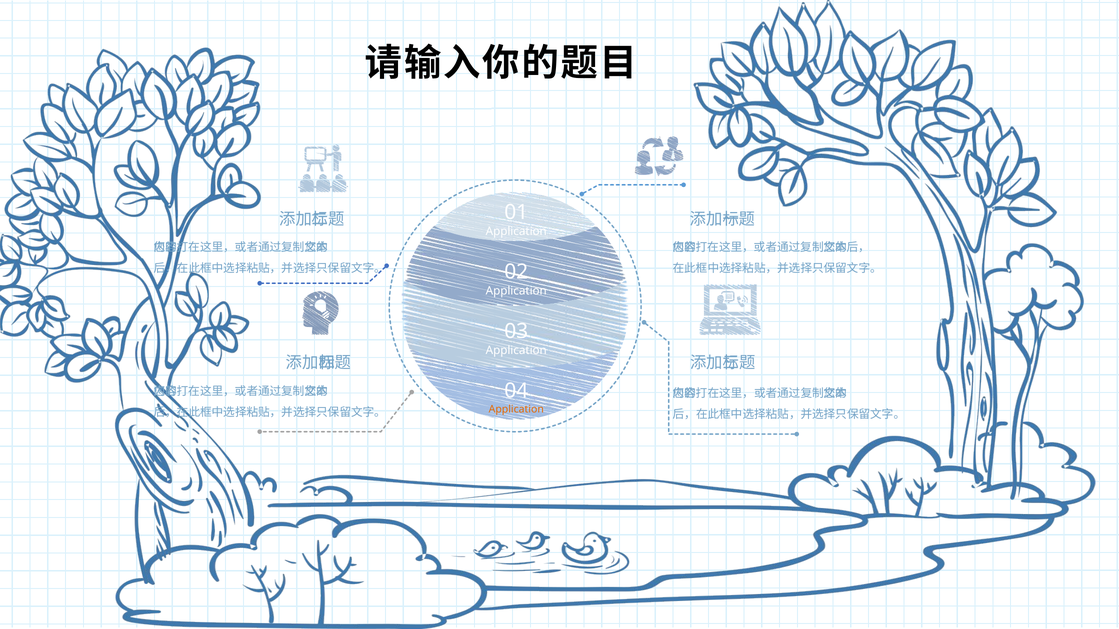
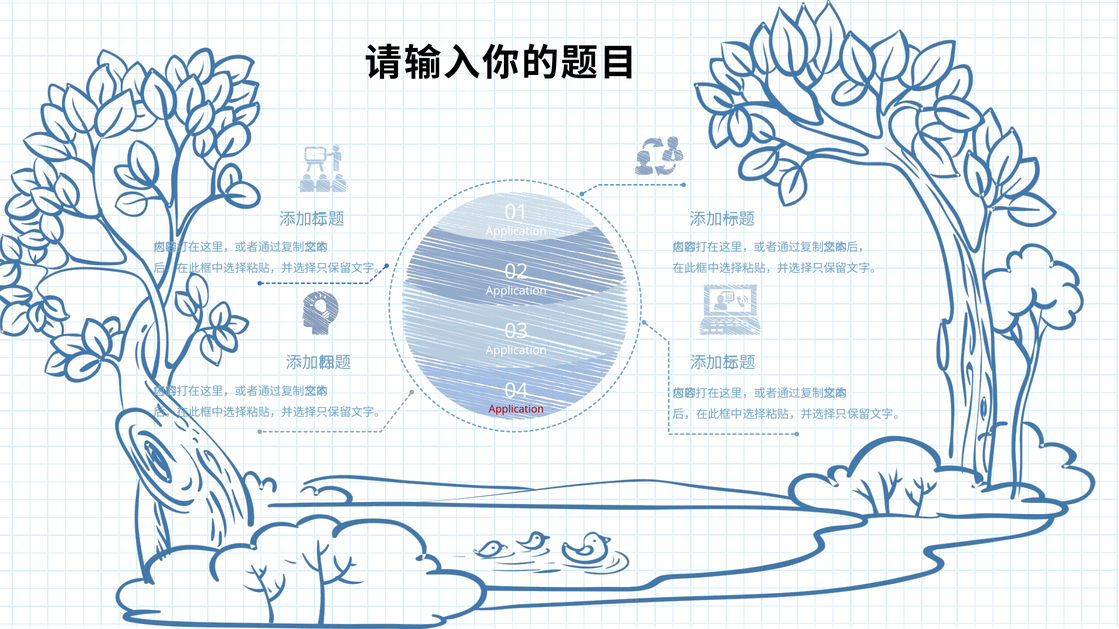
Application at (516, 409) colour: orange -> red
